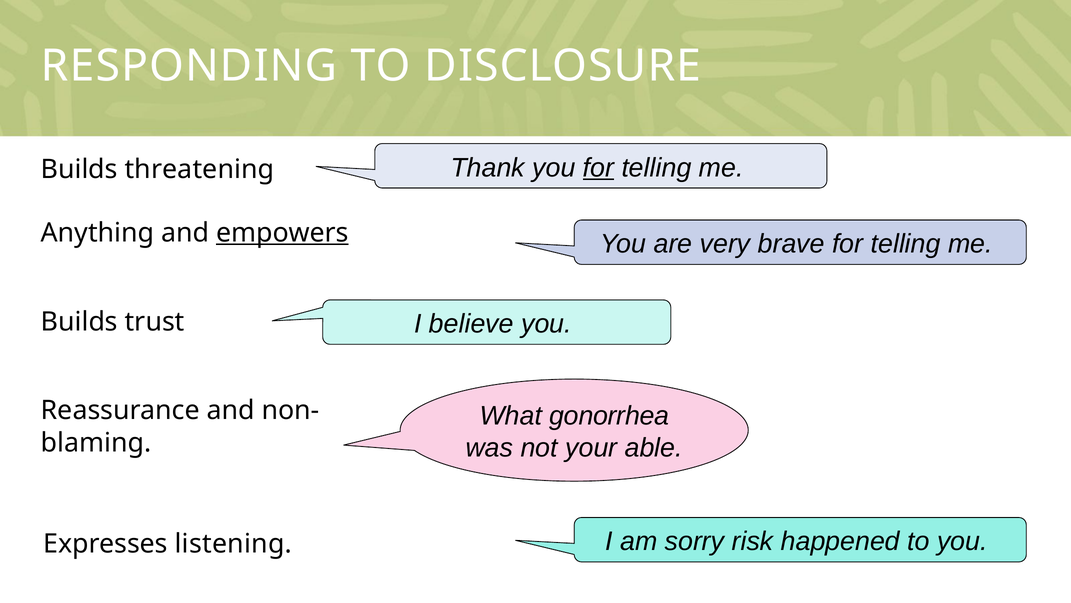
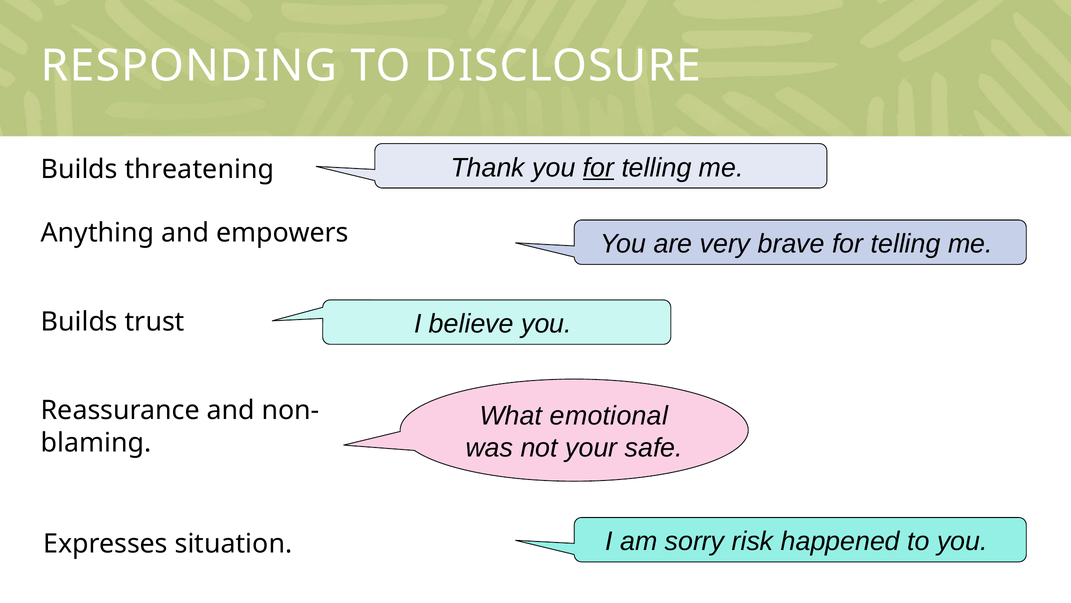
empowers underline: present -> none
gonorrhea: gonorrhea -> emotional
able: able -> safe
listening: listening -> situation
